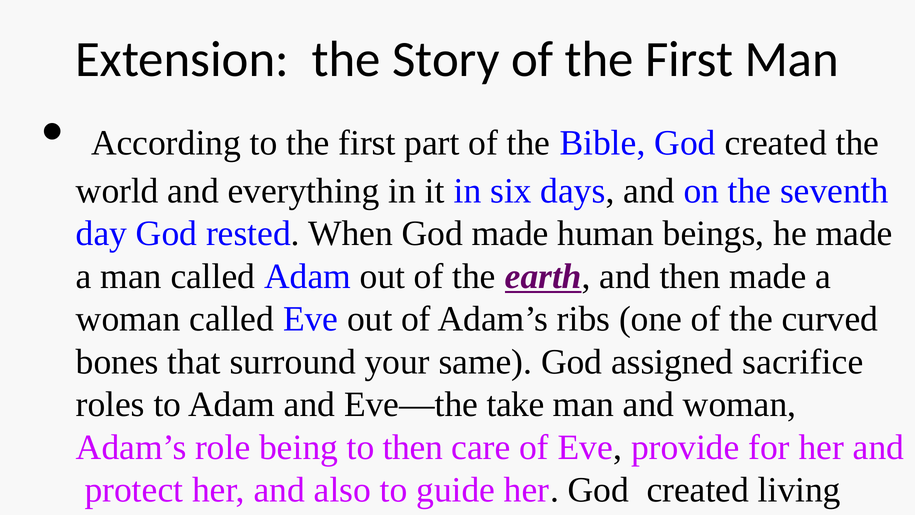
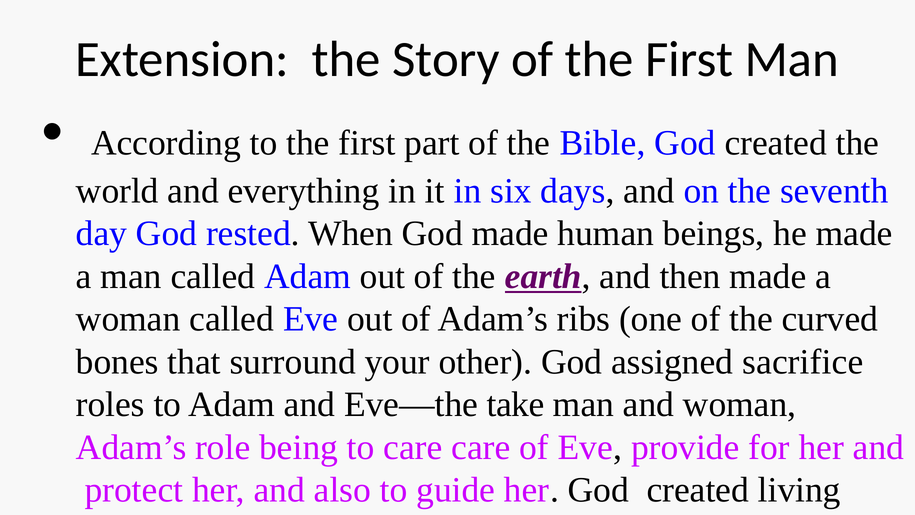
your same: same -> other
to then: then -> care
